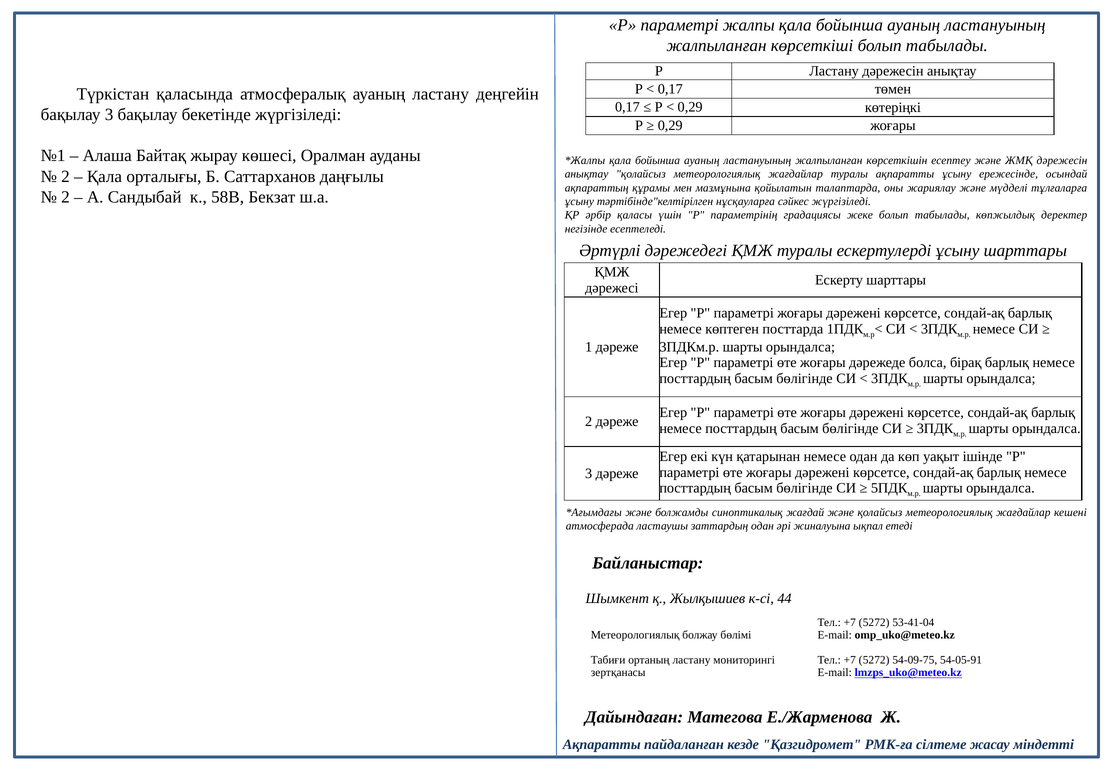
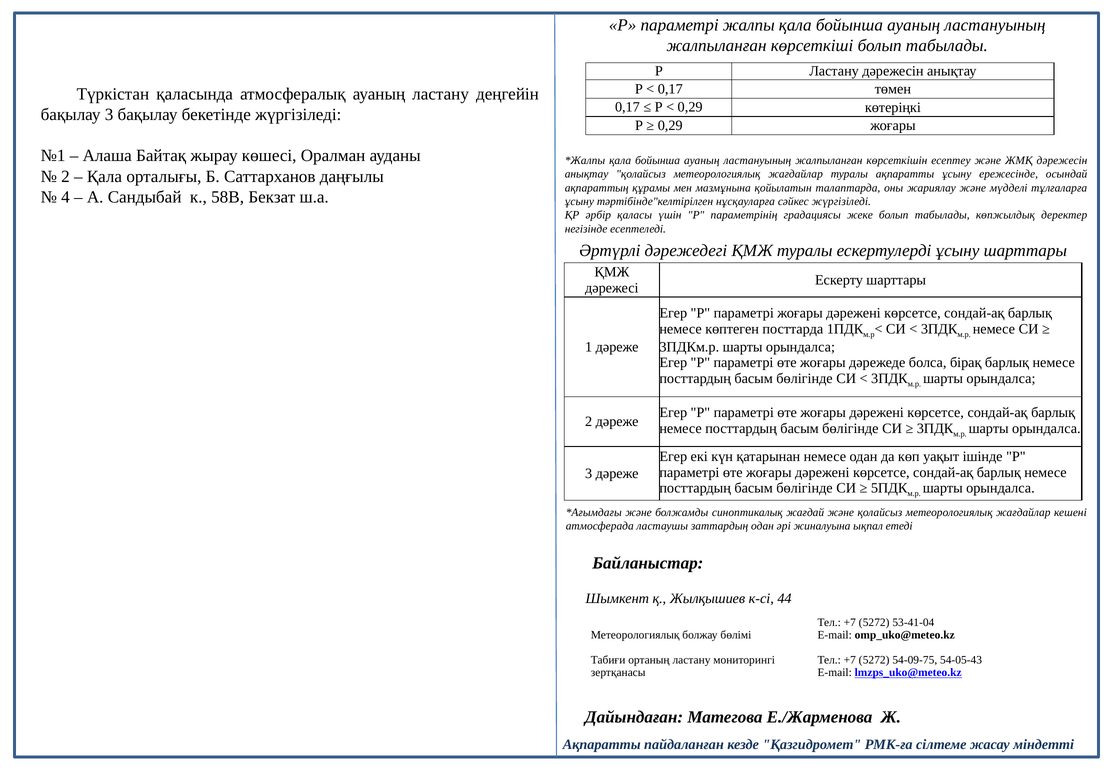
2 at (66, 197): 2 -> 4
54-05-91: 54-05-91 -> 54-05-43
